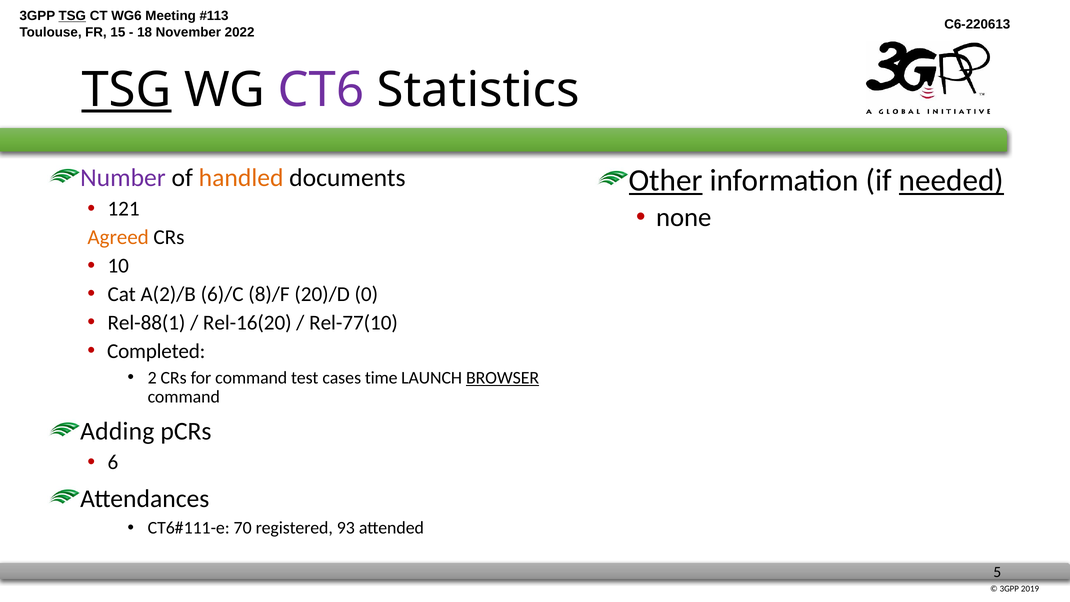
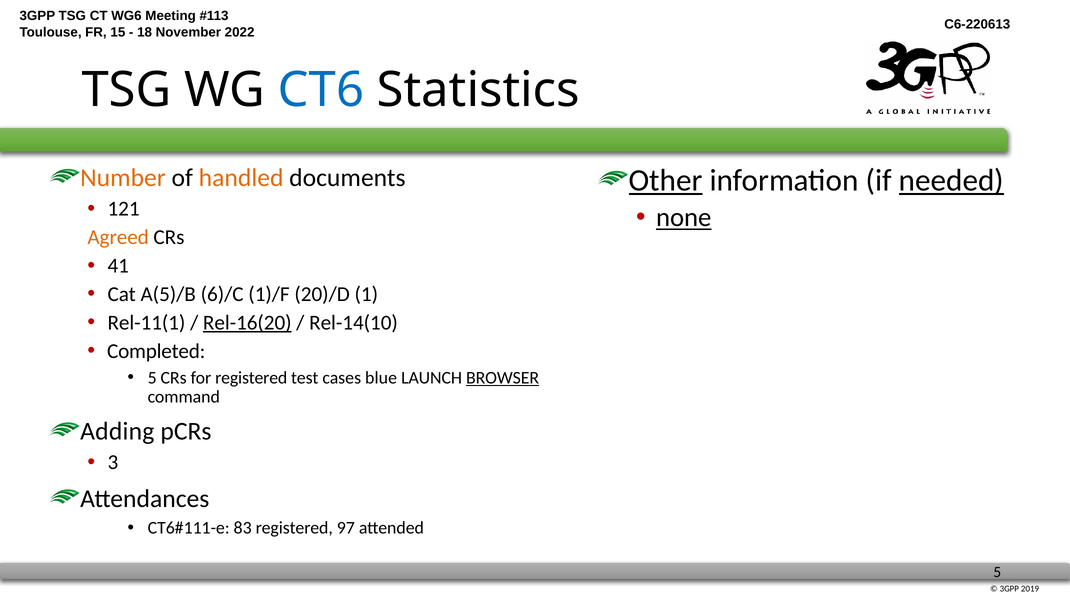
TSG at (72, 16) underline: present -> none
TSG at (127, 90) underline: present -> none
CT6 colour: purple -> blue
Number colour: purple -> orange
none underline: none -> present
10: 10 -> 41
A(2)/B: A(2)/B -> A(5)/B
8)/F: 8)/F -> 1)/F
0: 0 -> 1
Rel-88(1: Rel-88(1 -> Rel-11(1
Rel-16(20 underline: none -> present
Rel-77(10: Rel-77(10 -> Rel-14(10
2 at (152, 378): 2 -> 5
for command: command -> registered
time: time -> blue
6: 6 -> 3
70: 70 -> 83
93: 93 -> 97
